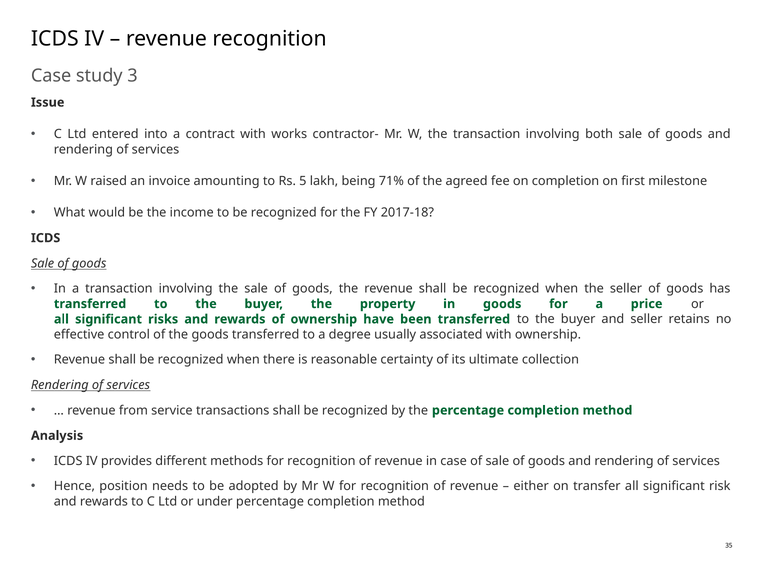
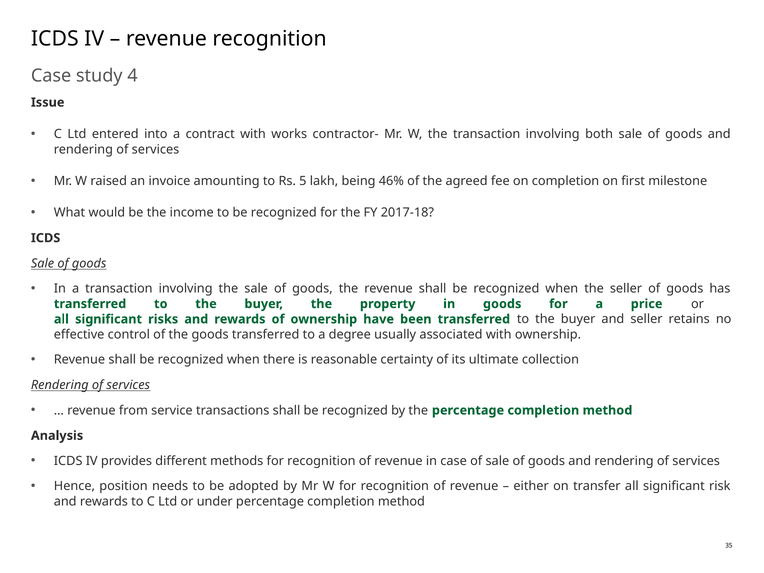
3: 3 -> 4
71%: 71% -> 46%
